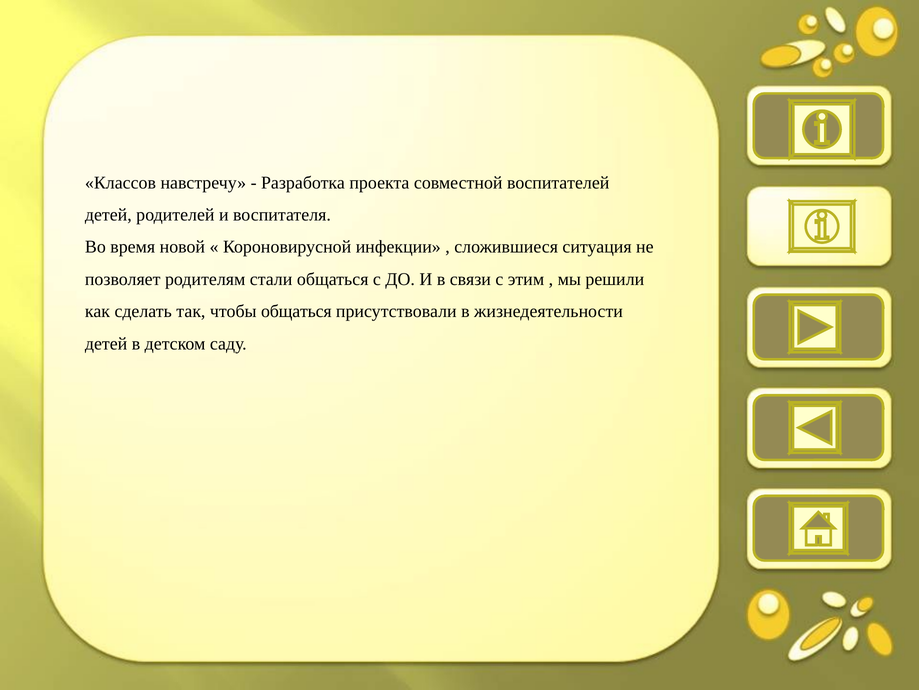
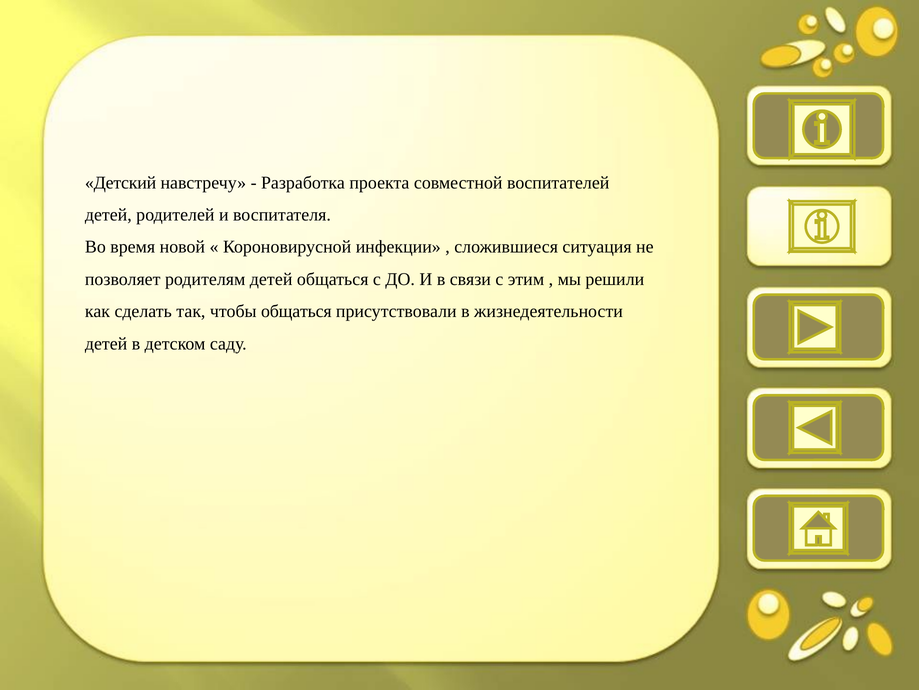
Классов: Классов -> Детский
родителям стали: стали -> детей
